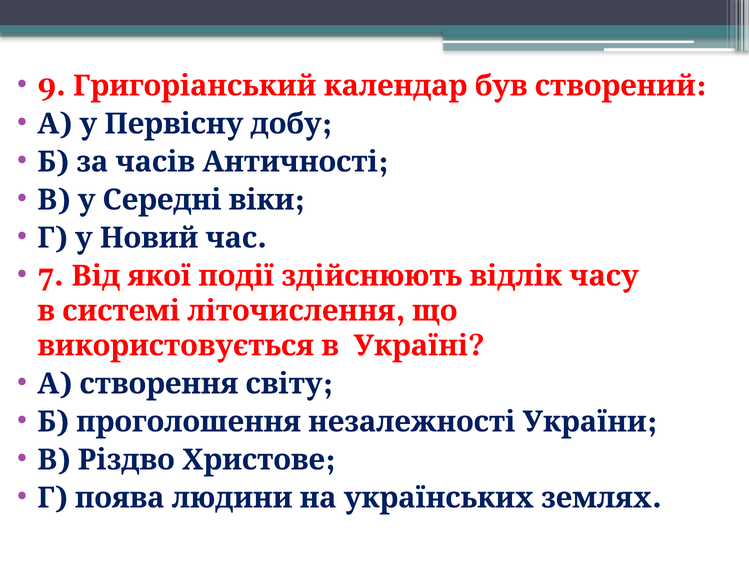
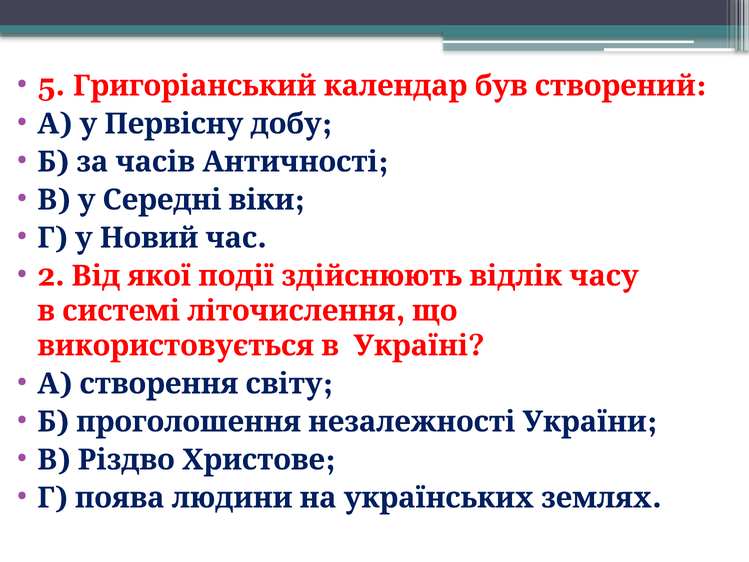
9: 9 -> 5
7: 7 -> 2
